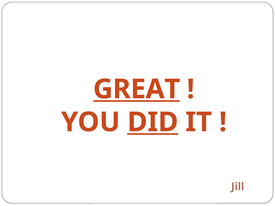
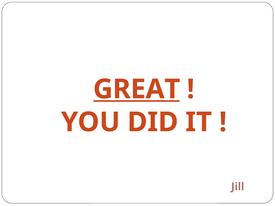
DID underline: present -> none
